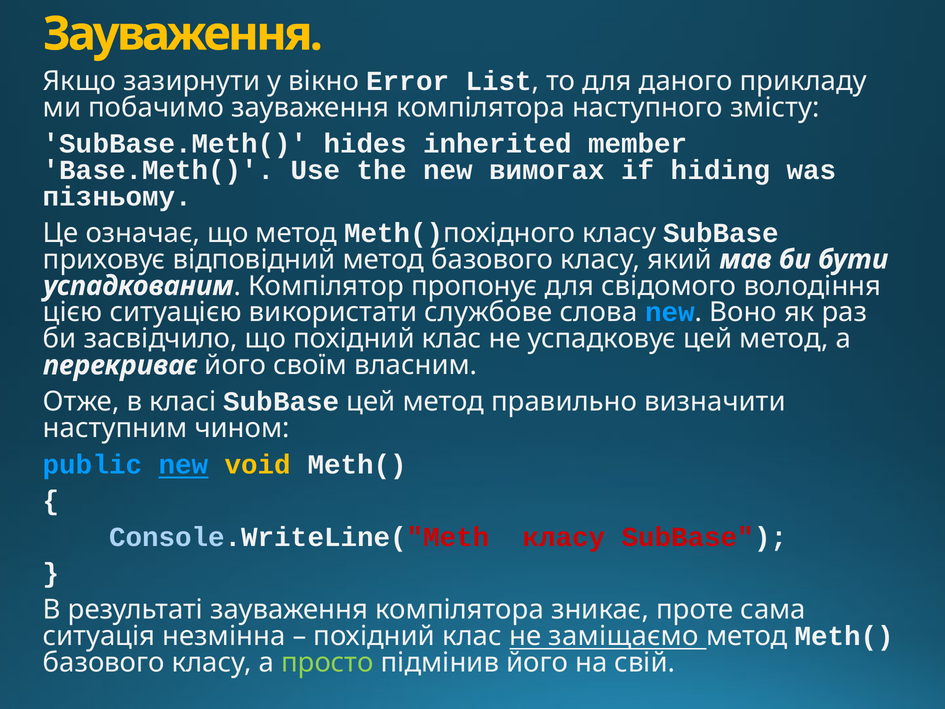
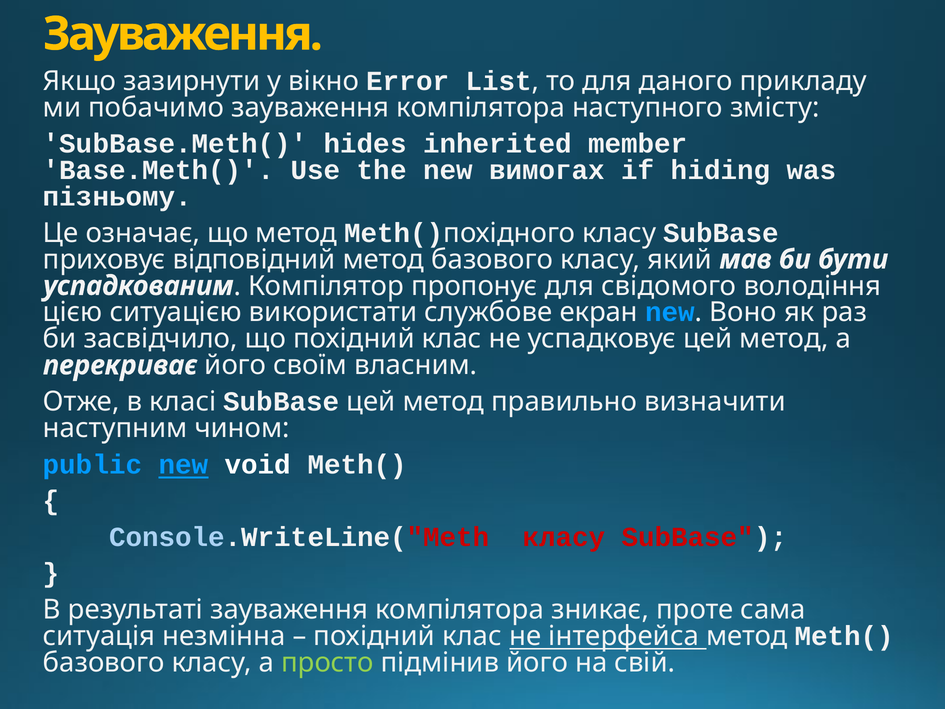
слова: слова -> екран
void colour: yellow -> white
заміщаємо: заміщаємо -> інтерфейса
